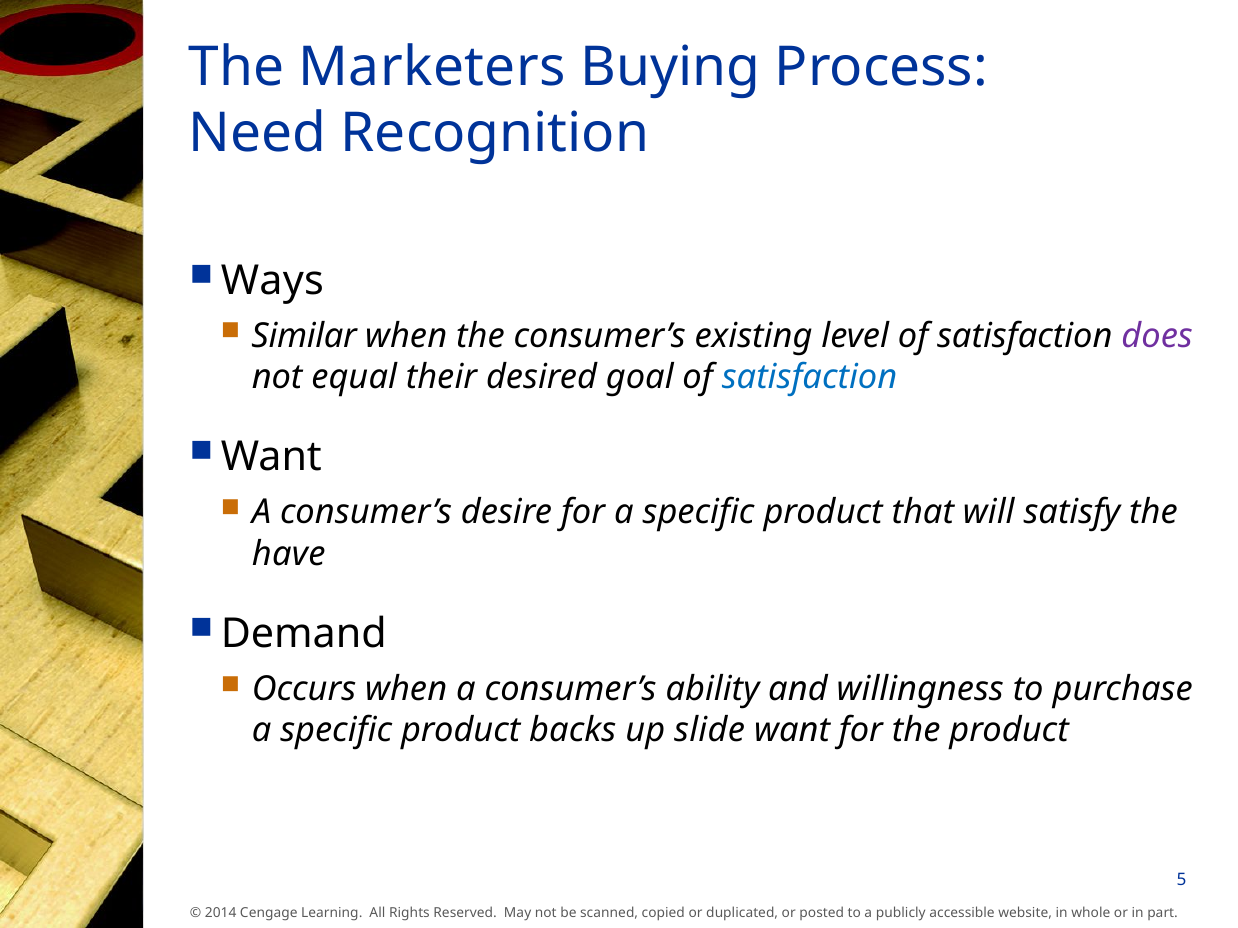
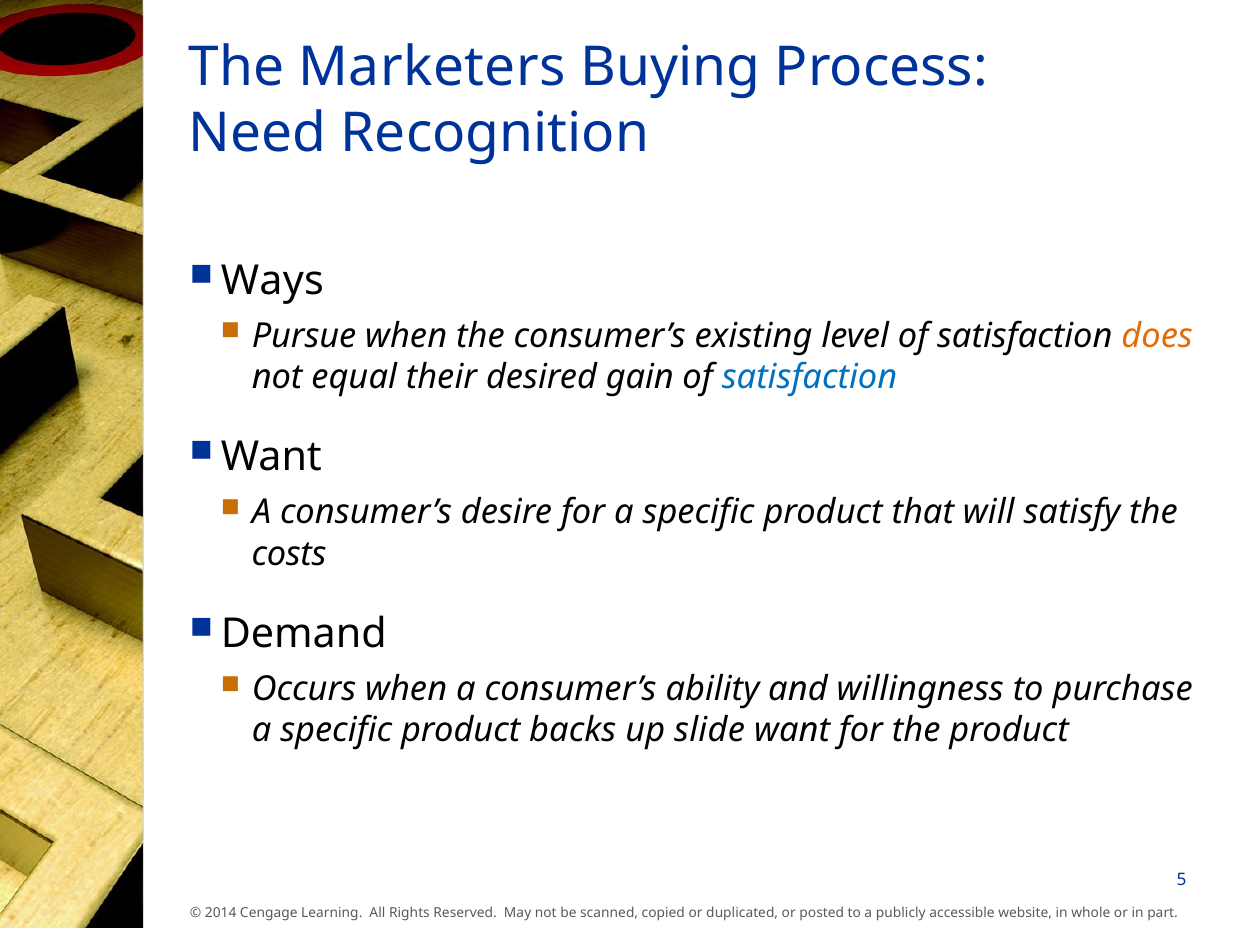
Similar: Similar -> Pursue
does colour: purple -> orange
goal: goal -> gain
have: have -> costs
